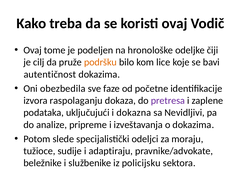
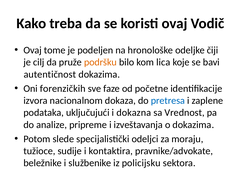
lice: lice -> lica
obezbedila: obezbedila -> forenzičkih
raspolaganju: raspolaganju -> nacionalnom
pretresa colour: purple -> blue
Nevidljivi: Nevidljivi -> Vrednost
adaptiraju: adaptiraju -> kontaktira
